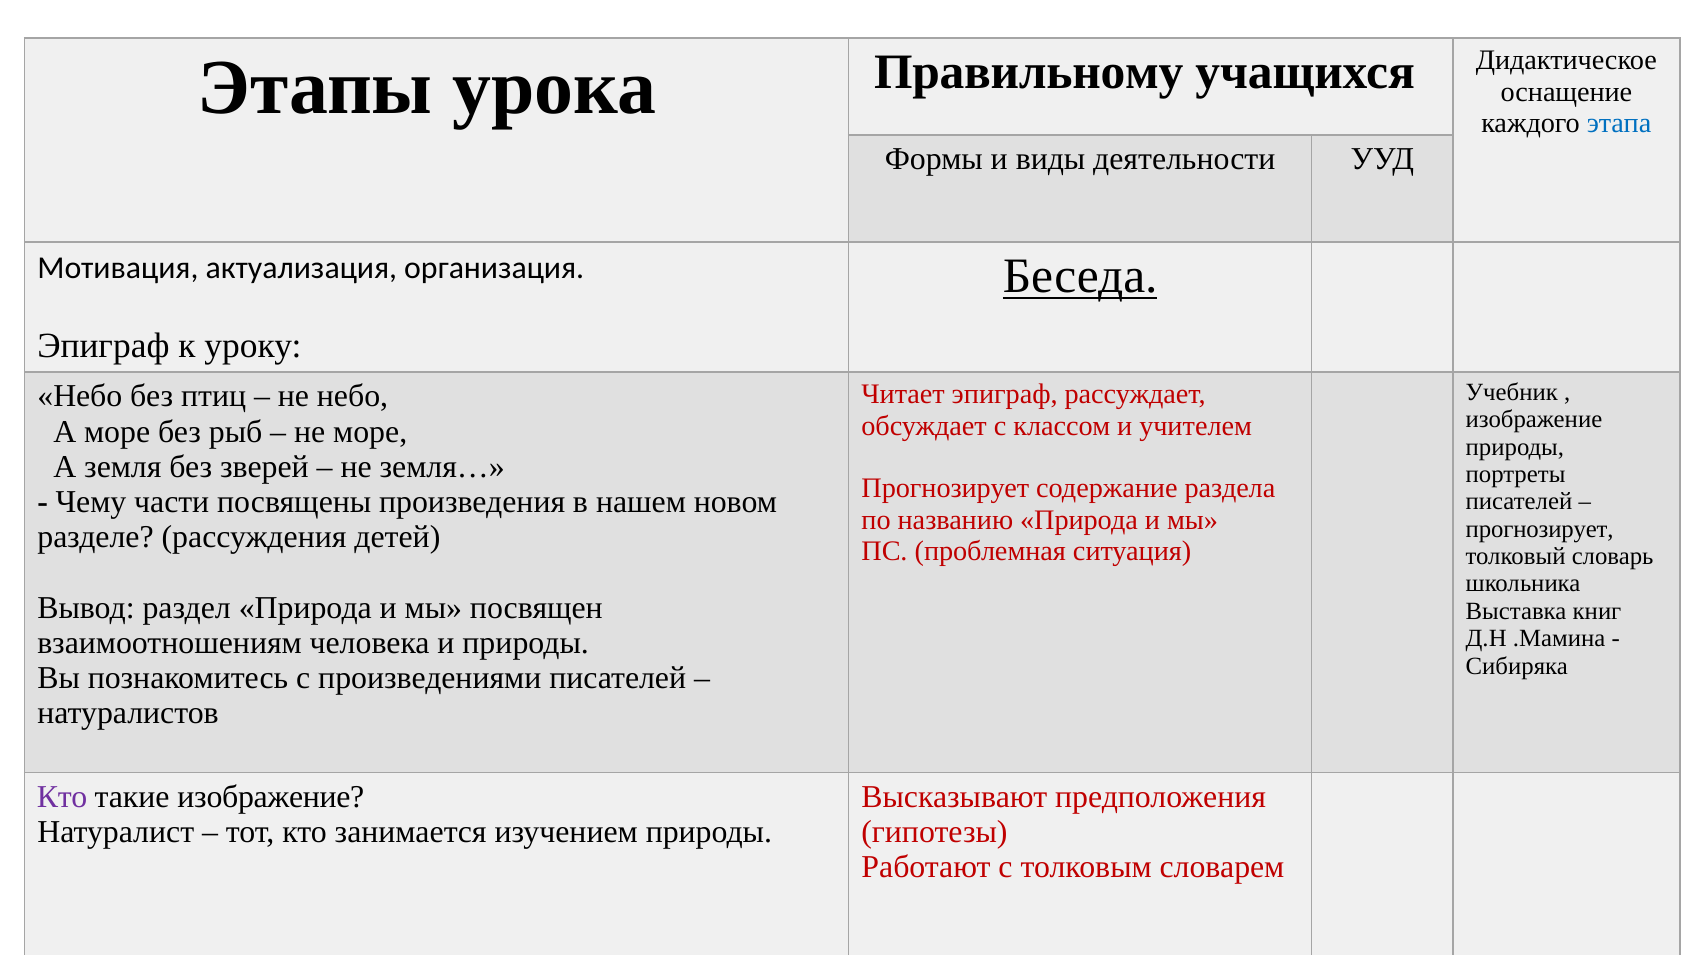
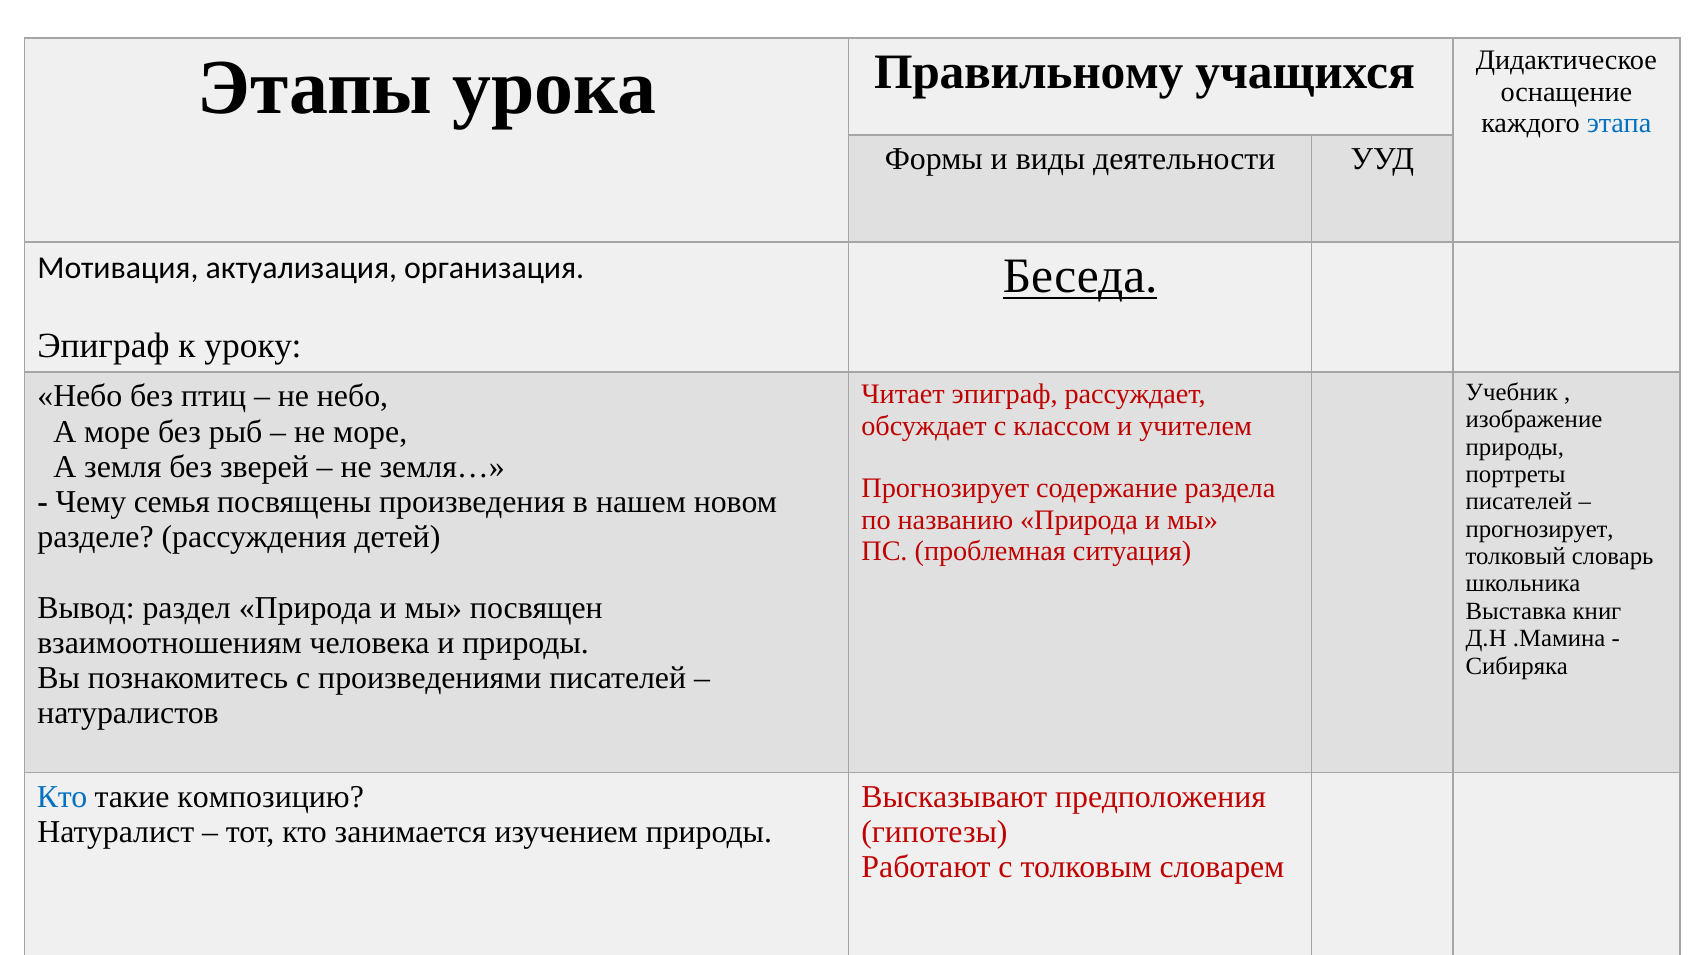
части: части -> семья
Кто at (62, 797) colour: purple -> blue
такие изображение: изображение -> композицию
